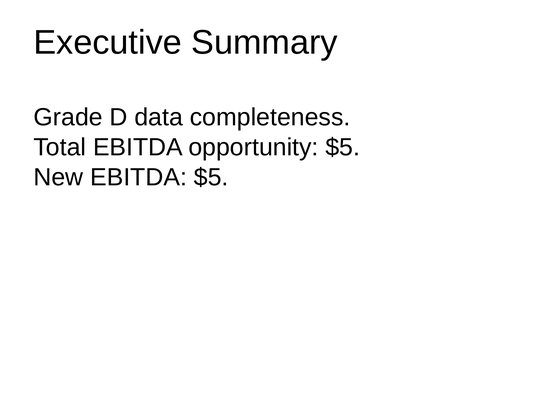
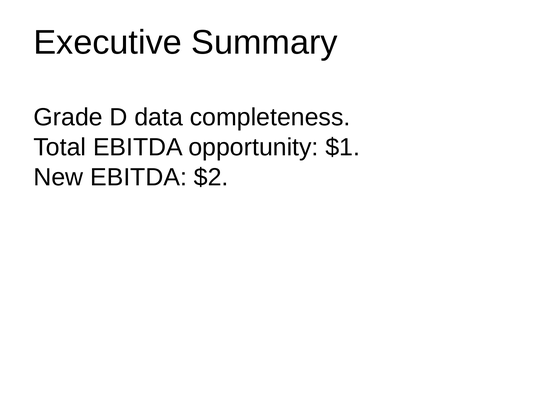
opportunity $5: $5 -> $1
EBITDA $5: $5 -> $2
